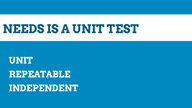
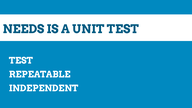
UNIT at (21, 61): UNIT -> TEST
